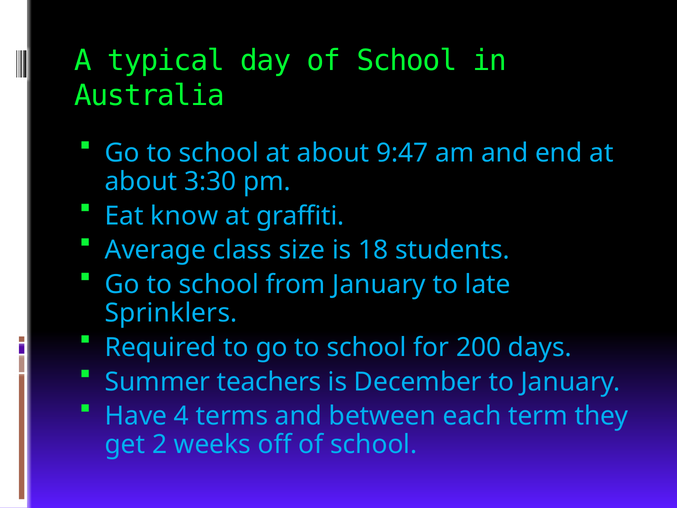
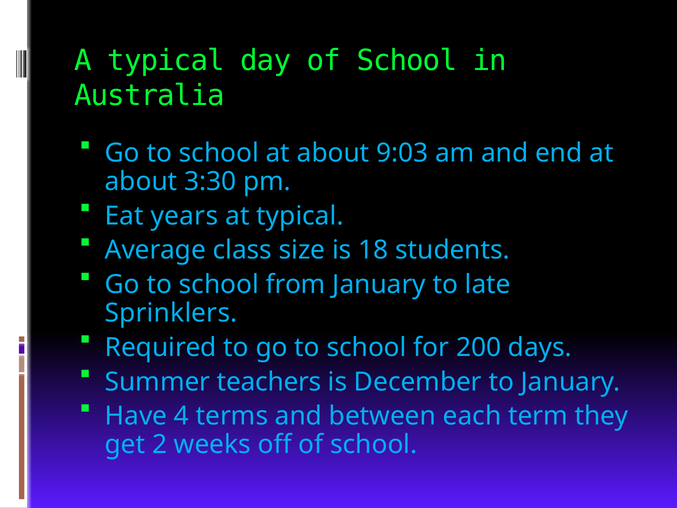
9:47: 9:47 -> 9:03
know: know -> years
at graffiti: graffiti -> typical
